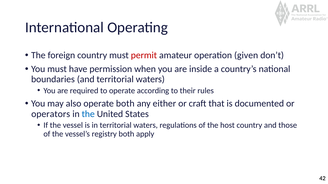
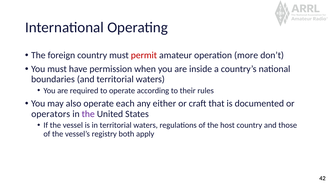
given: given -> more
operate both: both -> each
the at (88, 114) colour: blue -> purple
